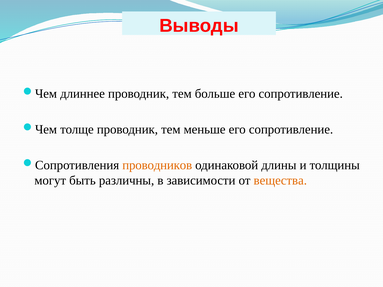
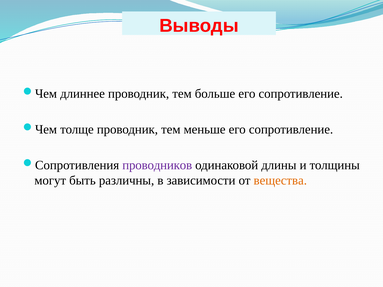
проводников colour: orange -> purple
